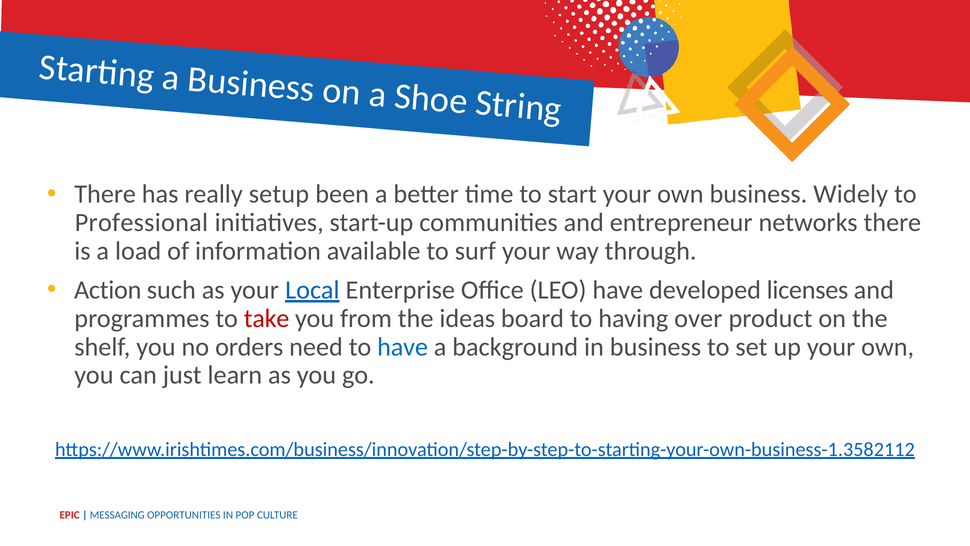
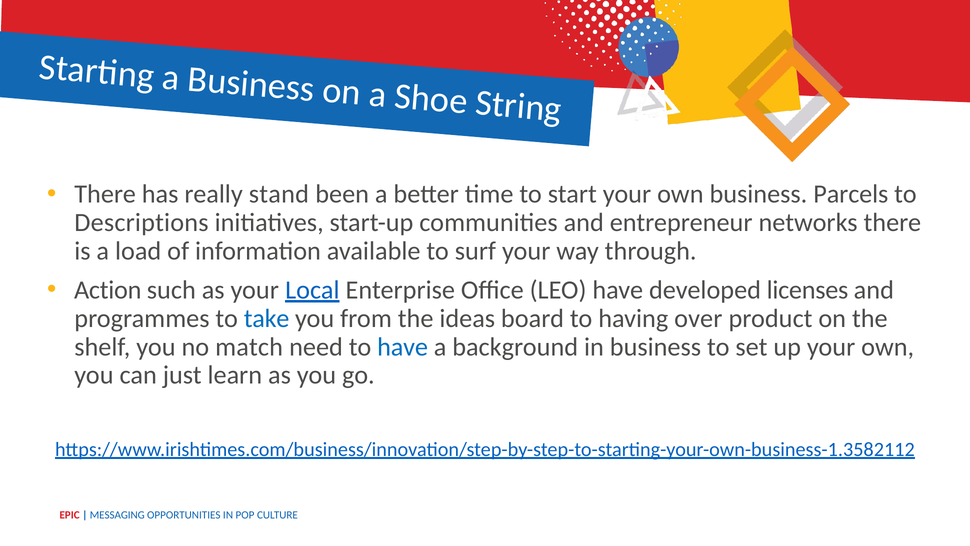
setup: setup -> stand
Widely: Widely -> Parcels
Professional: Professional -> Descriptions
take colour: red -> blue
orders: orders -> match
